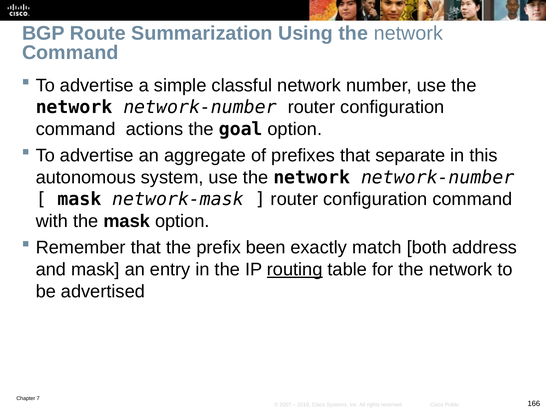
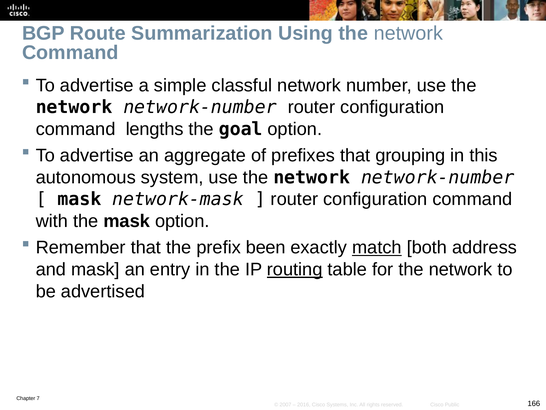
actions: actions -> lengths
separate: separate -> grouping
match underline: none -> present
